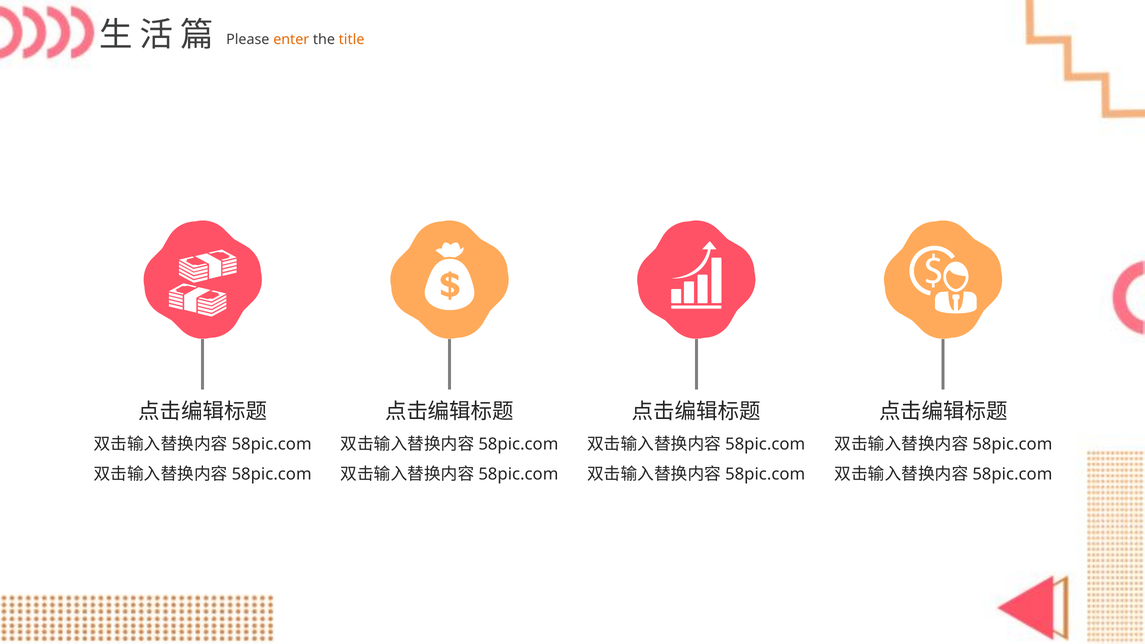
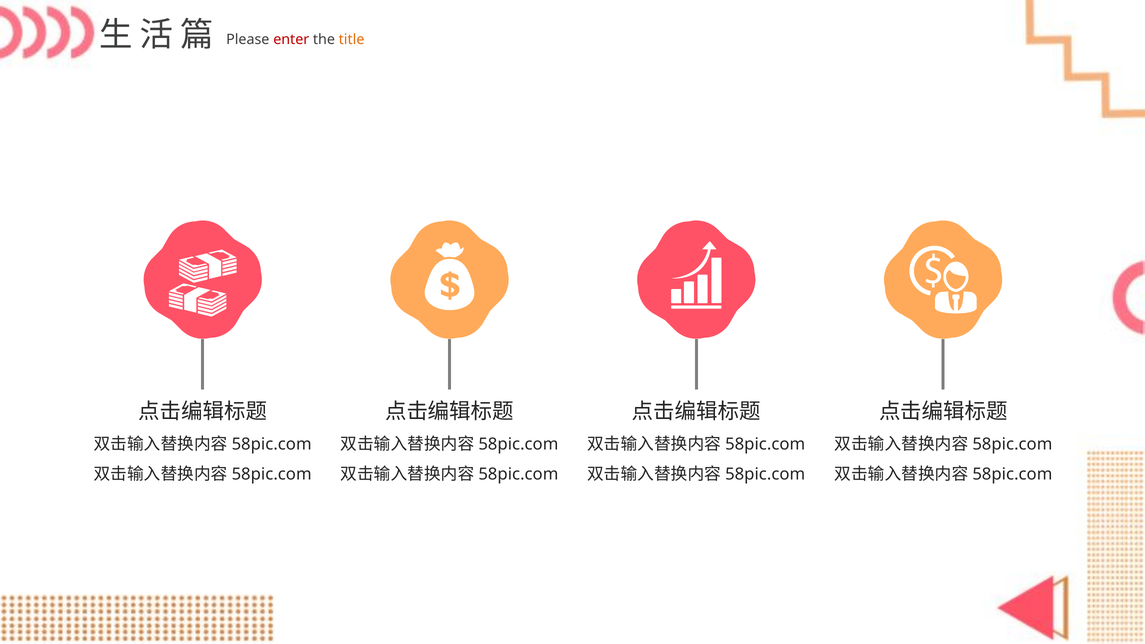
enter colour: orange -> red
